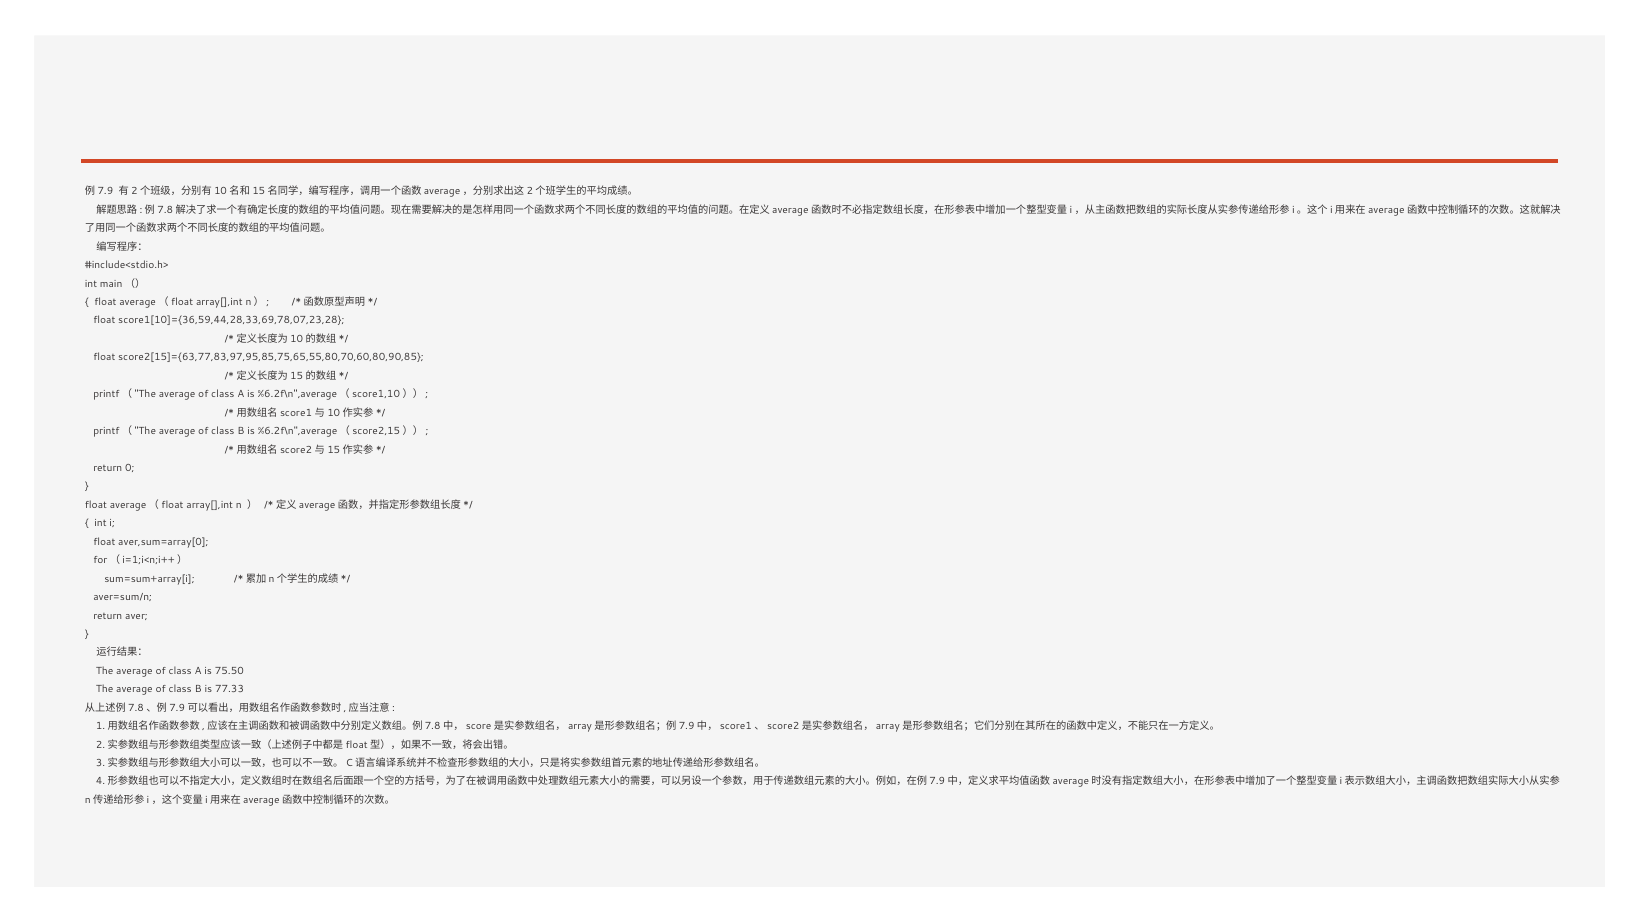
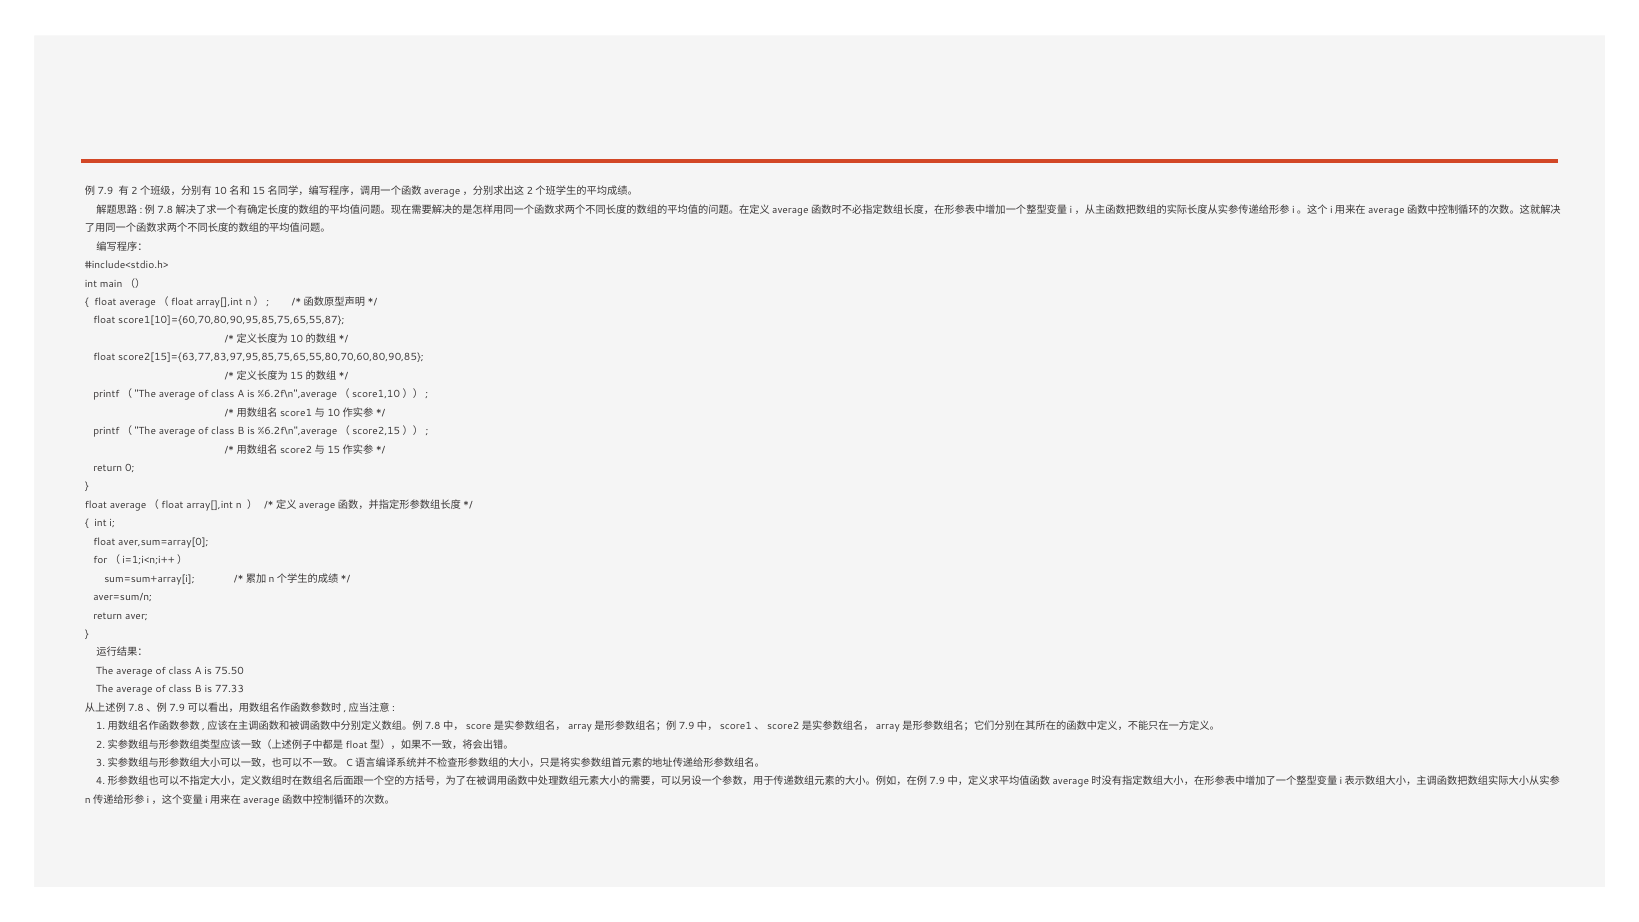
score1[10]={36,59,44,28,33,69,78,07,23,28: score1[10]={36,59,44,28,33,69,78,07,23,28 -> score1[10]={60,70,80,90,95,85,75,65,55,87
